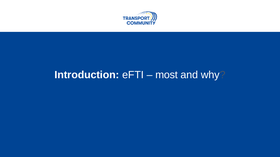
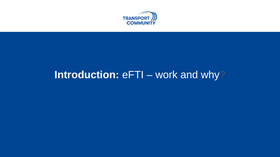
most: most -> work
